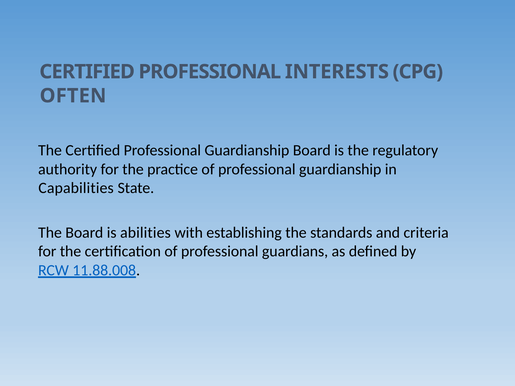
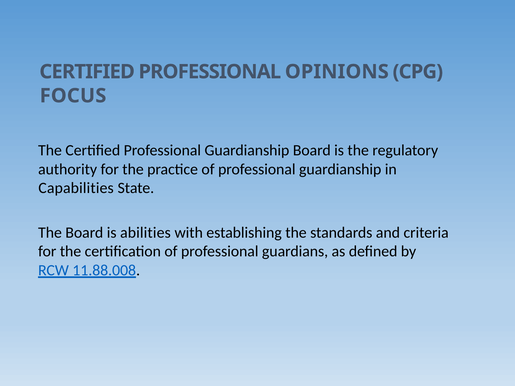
INTERESTS: INTERESTS -> OPINIONS
OFTEN: OFTEN -> FOCUS
